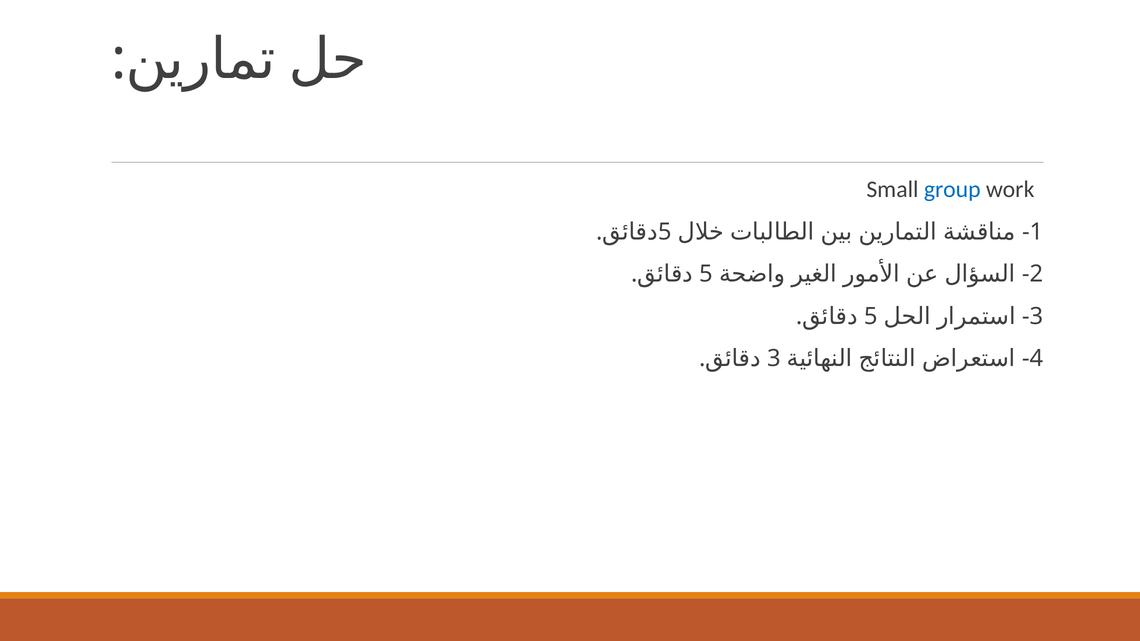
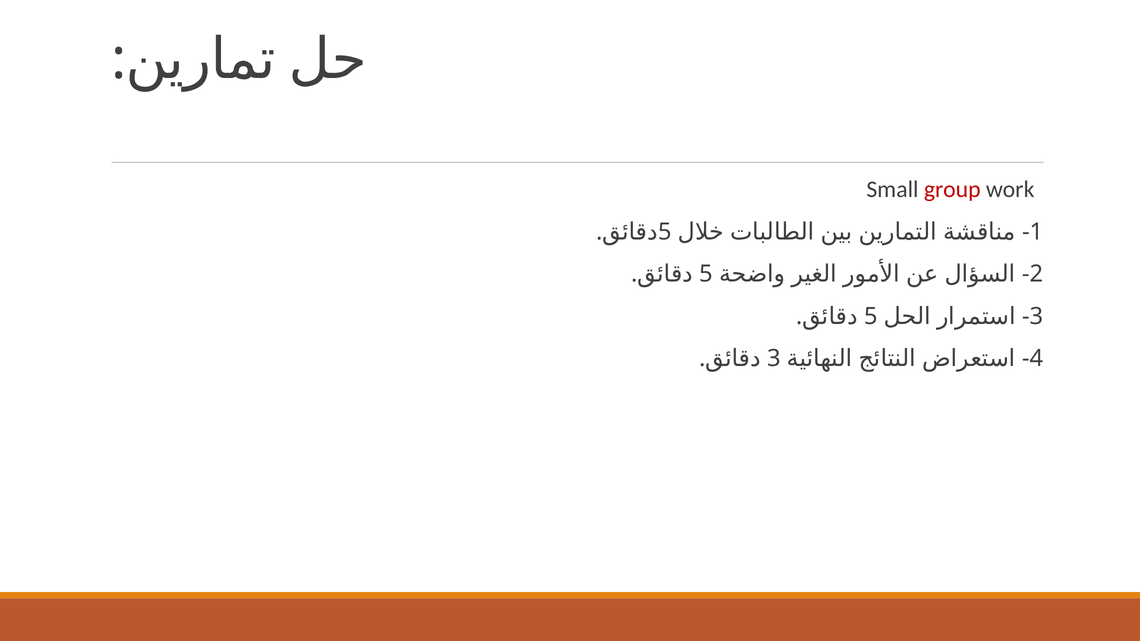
group colour: blue -> red
